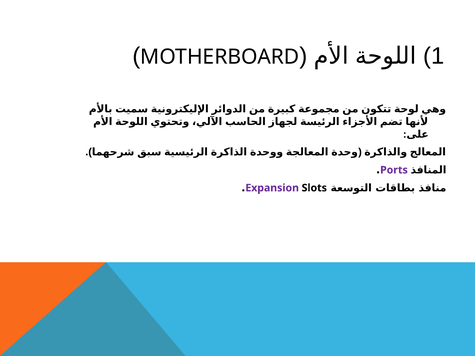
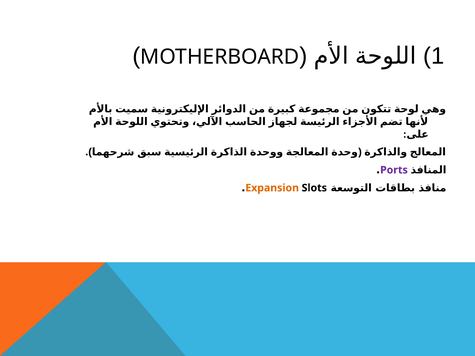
Expansion colour: purple -> orange
